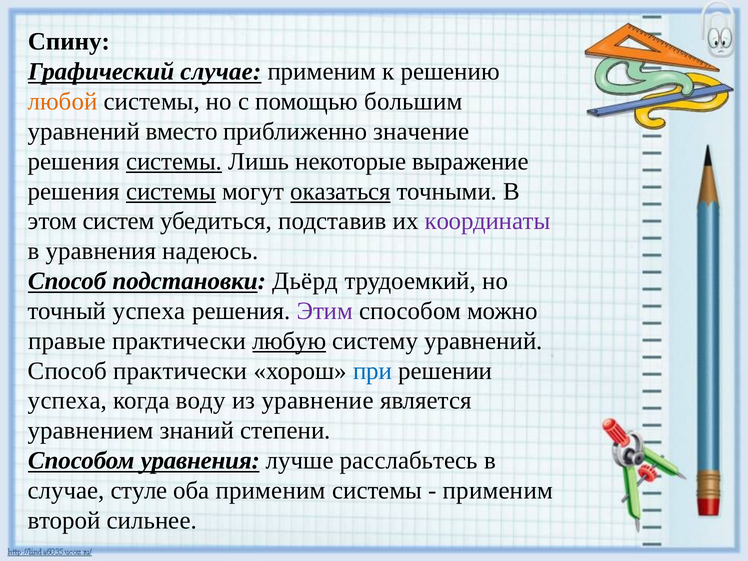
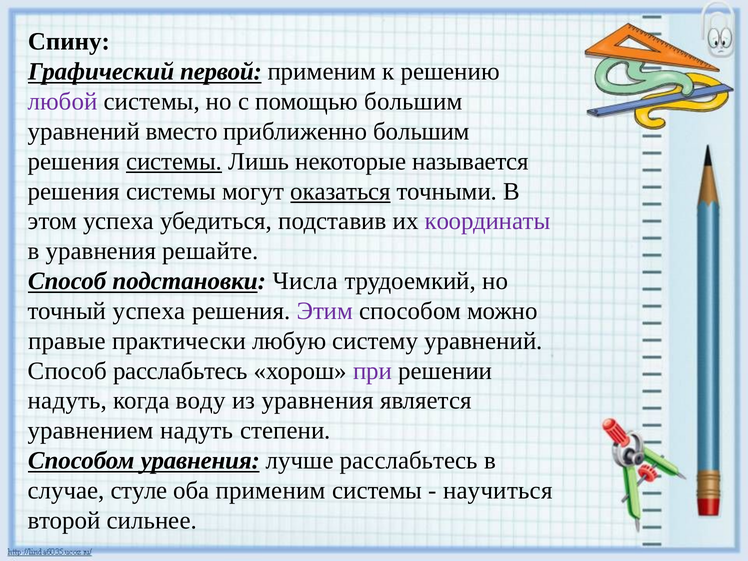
Графический случае: случае -> первой
любой colour: orange -> purple
приближенно значение: значение -> большим
выражение: выражение -> называется
системы at (171, 191) underline: present -> none
этом систем: систем -> успеха
надеюсь: надеюсь -> решайте
Дьёрд: Дьёрд -> Числа
любую underline: present -> none
Способ практически: практически -> расслабьтесь
при colour: blue -> purple
успеха at (67, 401): успеха -> надуть
из уравнение: уравнение -> уравнения
уравнением знаний: знаний -> надуть
применим at (498, 490): применим -> научиться
